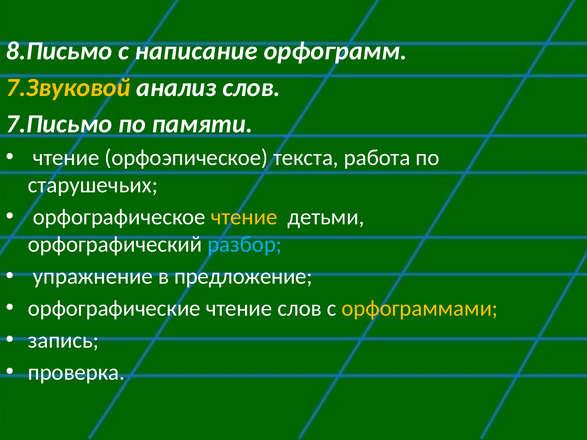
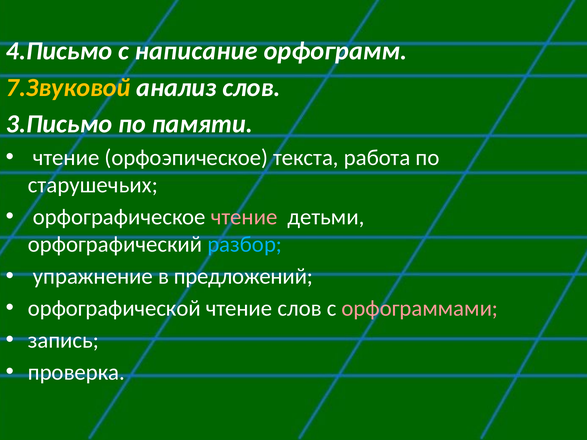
8.Письмо: 8.Письмо -> 4.Письмо
7.Письмо: 7.Письмо -> 3.Письмо
чтение at (244, 217) colour: yellow -> pink
предложение: предложение -> предложений
орфографические: орфографические -> орфографической
орфограммами colour: yellow -> pink
